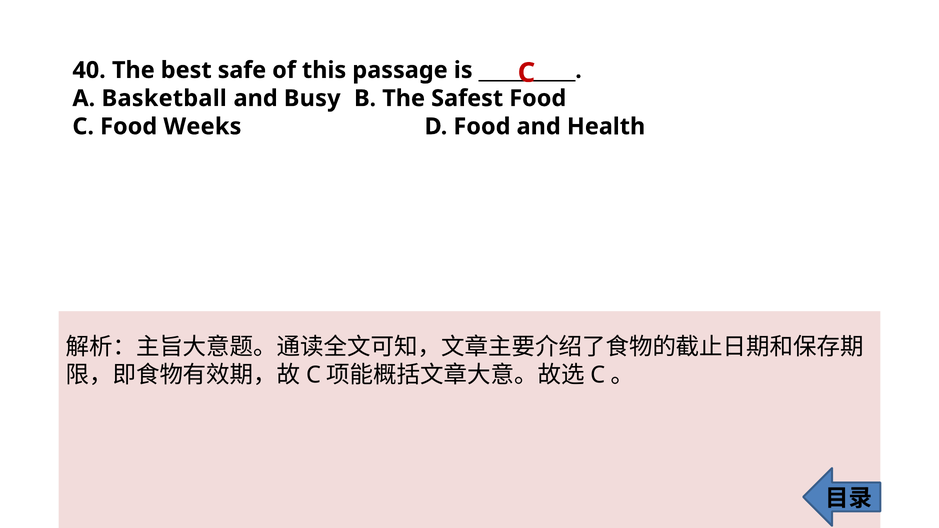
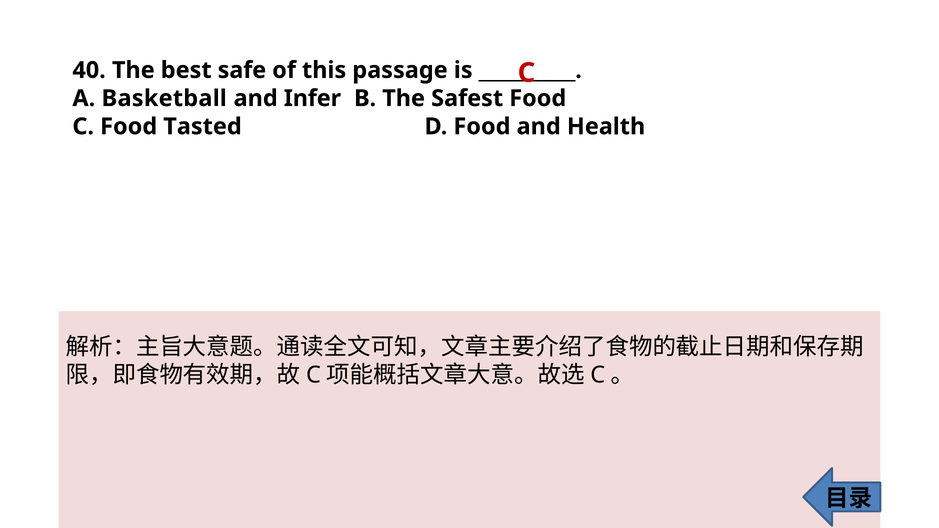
Busy: Busy -> Infer
Weeks: Weeks -> Tasted
